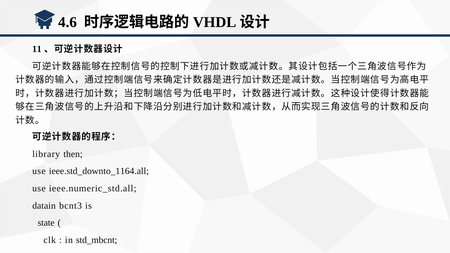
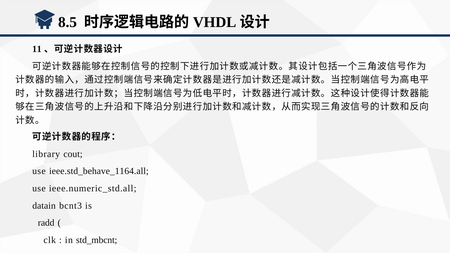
4.6: 4.6 -> 8.5
then: then -> cout
ieee.std_downto_1164.all: ieee.std_downto_1164.all -> ieee.std_behave_1164.all
state: state -> radd
